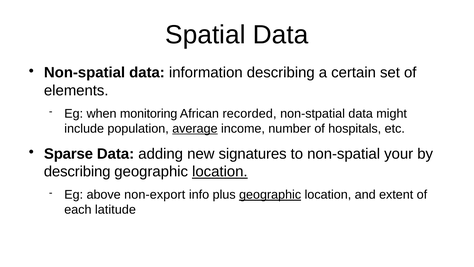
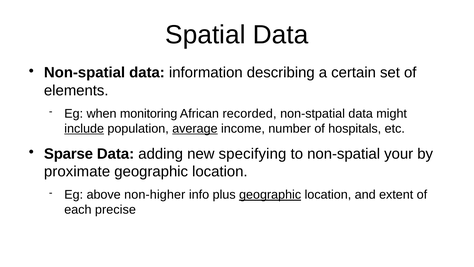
include underline: none -> present
signatures: signatures -> specifying
describing at (77, 171): describing -> proximate
location at (220, 171) underline: present -> none
non-export: non-export -> non-higher
latitude: latitude -> precise
